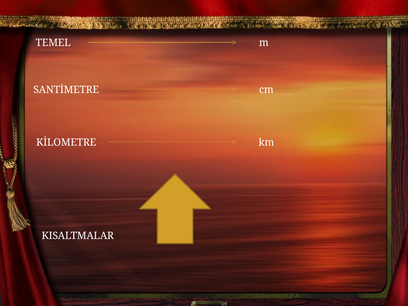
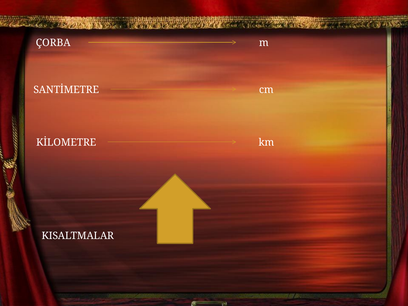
TEMEL: TEMEL -> ÇORBA
